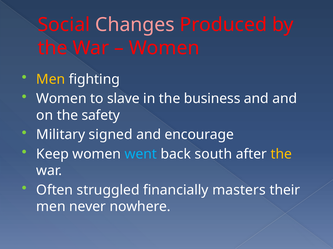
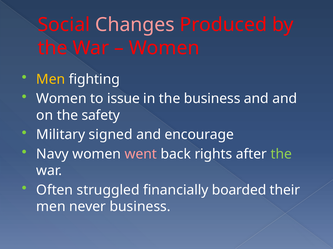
slave: slave -> issue
Keep: Keep -> Navy
went colour: light blue -> pink
south: south -> rights
the at (281, 154) colour: yellow -> light green
masters: masters -> boarded
never nowhere: nowhere -> business
